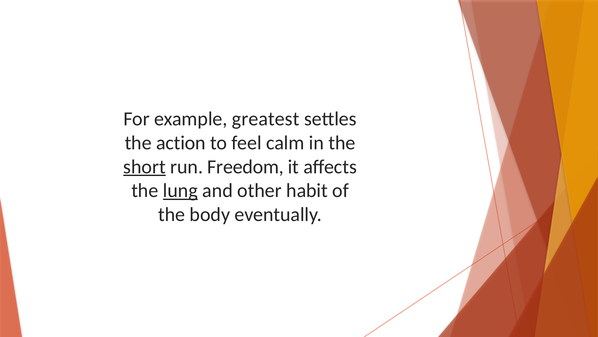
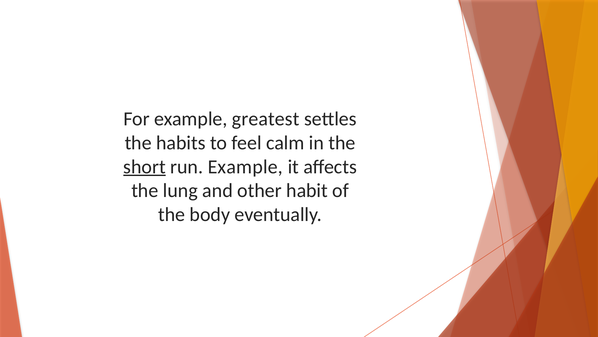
action: action -> habits
run Freedom: Freedom -> Example
lung underline: present -> none
